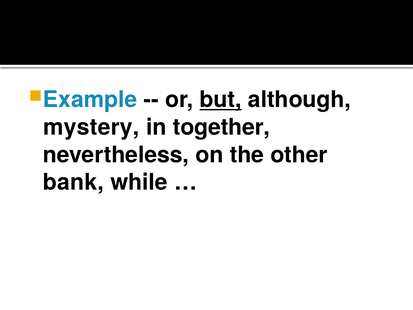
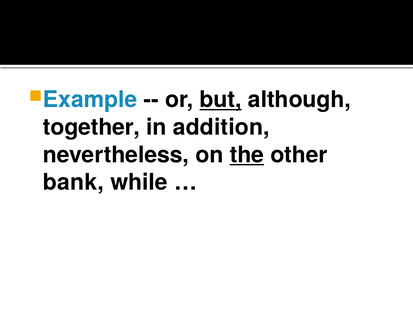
mystery: mystery -> together
together: together -> addition
the underline: none -> present
